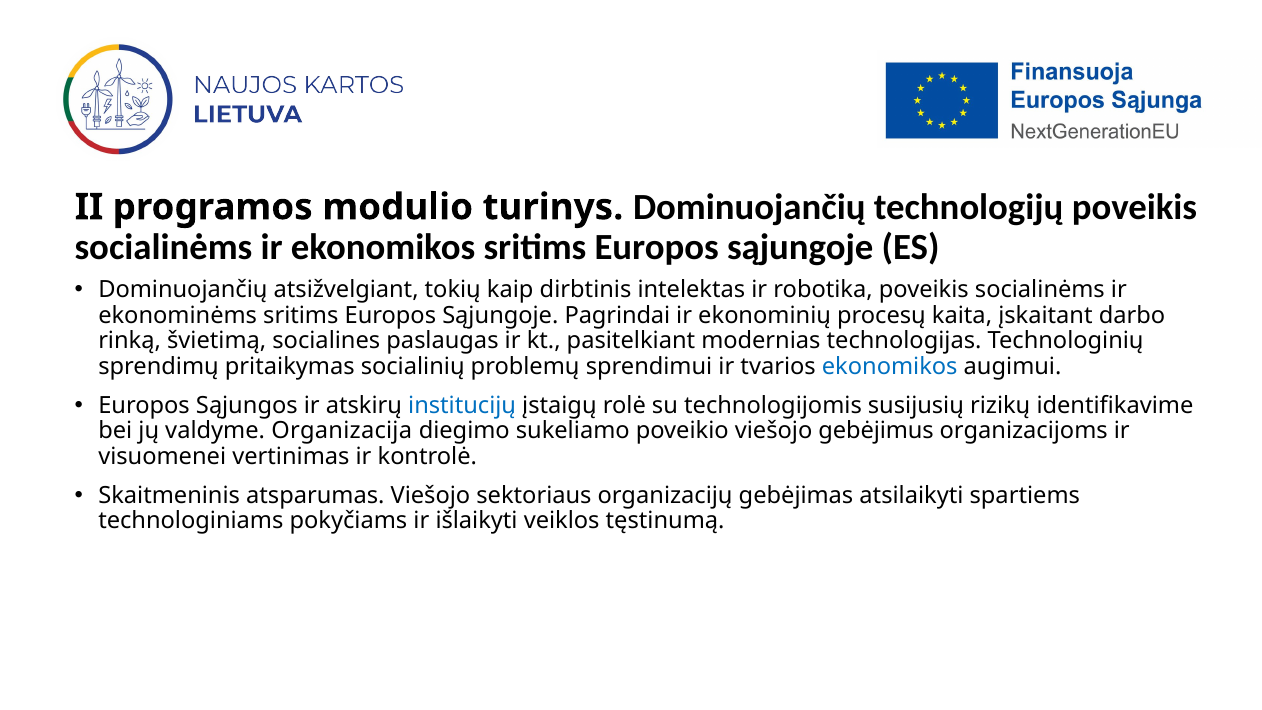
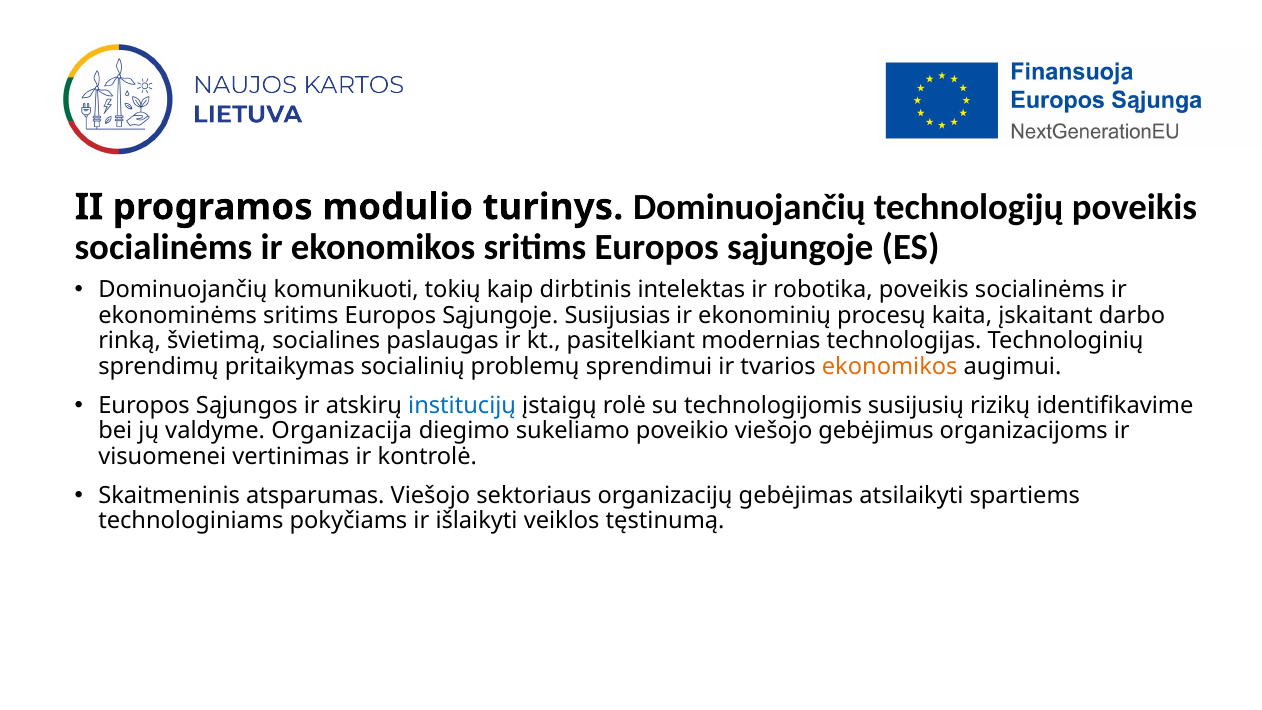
atsižvelgiant: atsižvelgiant -> komunikuoti
Pagrindai: Pagrindai -> Susijusias
ekonomikos at (890, 367) colour: blue -> orange
